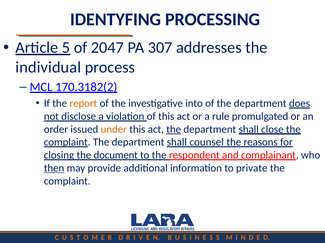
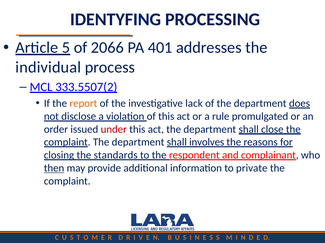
2047: 2047 -> 2066
307: 307 -> 401
170.3182(2: 170.3182(2 -> 333.5507(2
into: into -> lack
under colour: orange -> red
the at (174, 130) underline: present -> none
counsel: counsel -> involves
document: document -> standards
